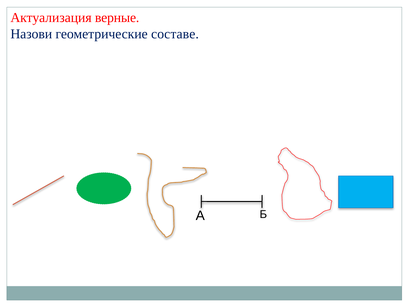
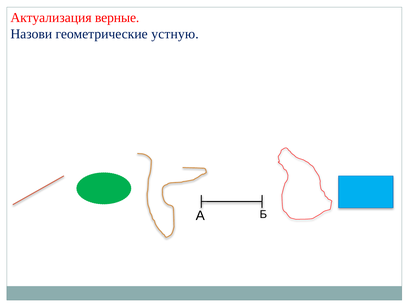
составе: составе -> устную
